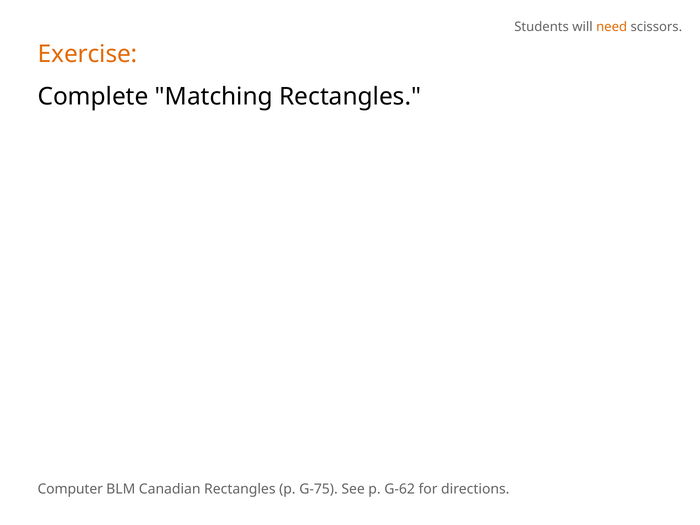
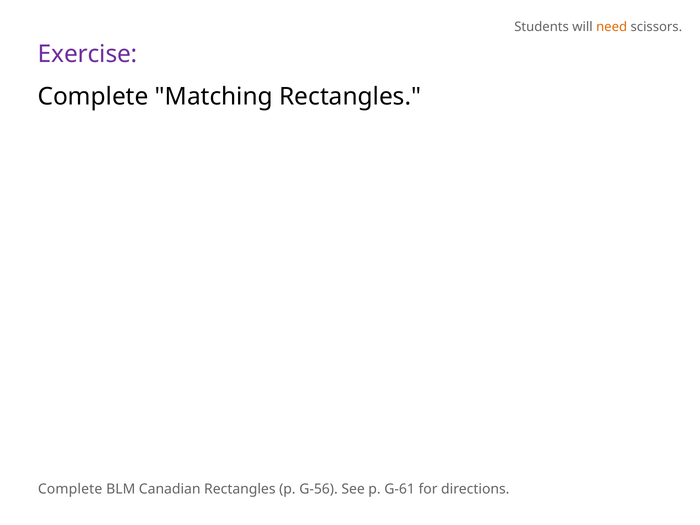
Exercise colour: orange -> purple
Computer at (70, 489): Computer -> Complete
G-75: G-75 -> G-56
G-62: G-62 -> G-61
